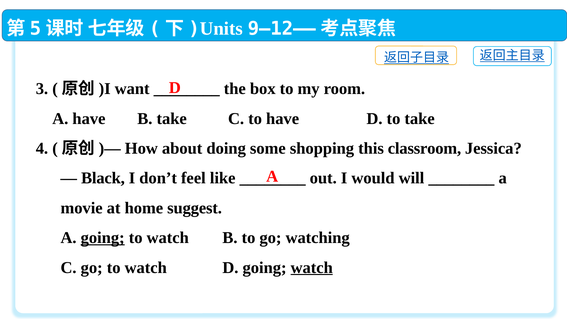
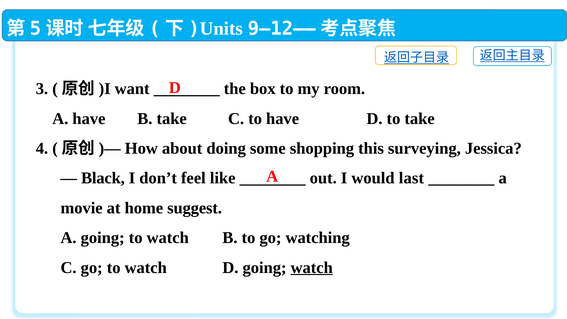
classroom: classroom -> surveying
will: will -> last
going at (103, 238) underline: present -> none
